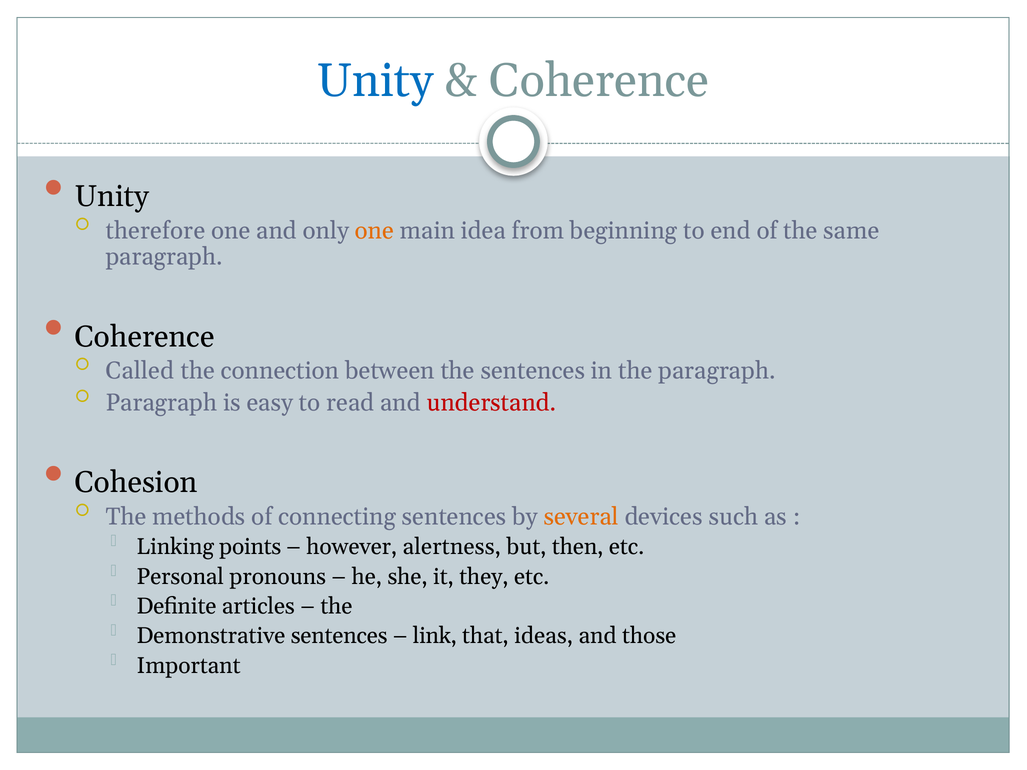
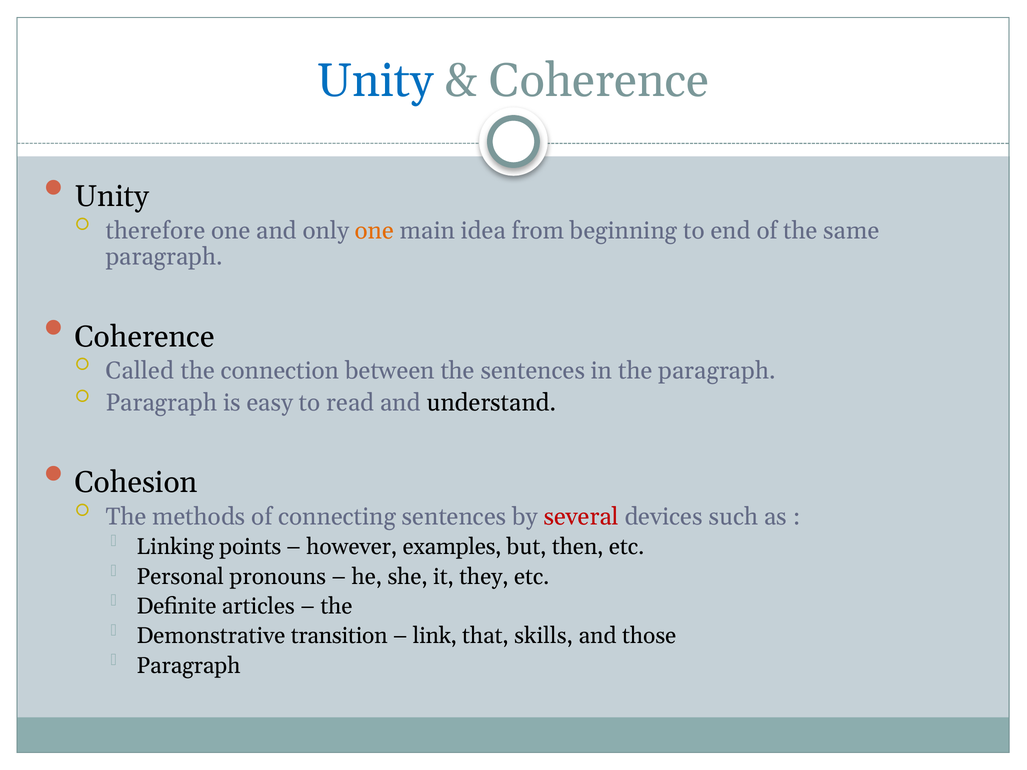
understand colour: red -> black
several colour: orange -> red
alertness: alertness -> examples
Demonstrative sentences: sentences -> transition
ideas: ideas -> skills
Important at (188, 666): Important -> Paragraph
